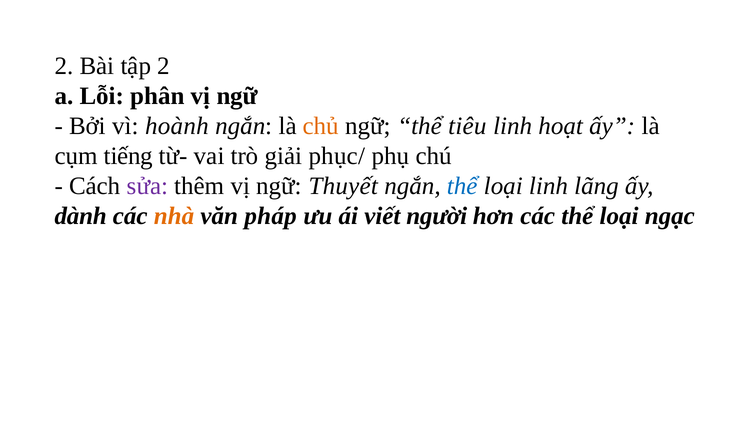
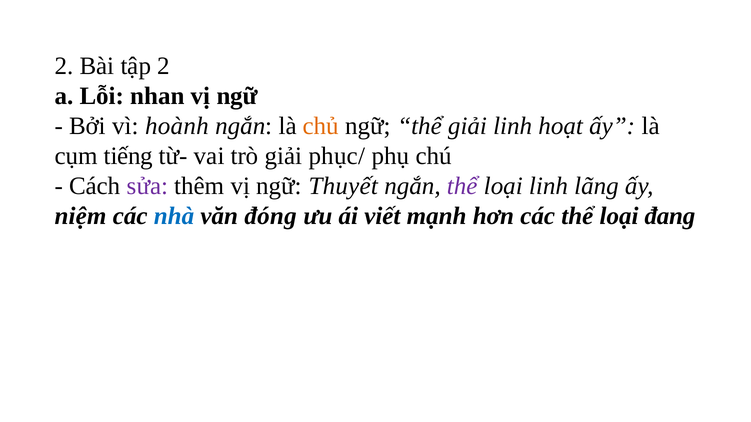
phân: phân -> nhan
thể tiêu: tiêu -> giải
thể at (462, 186) colour: blue -> purple
dành: dành -> niệm
nhà colour: orange -> blue
pháp: pháp -> đóng
người: người -> mạnh
ngạc: ngạc -> đang
